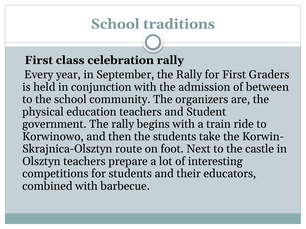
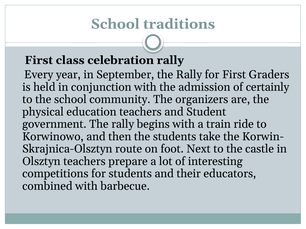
between: between -> certainly
